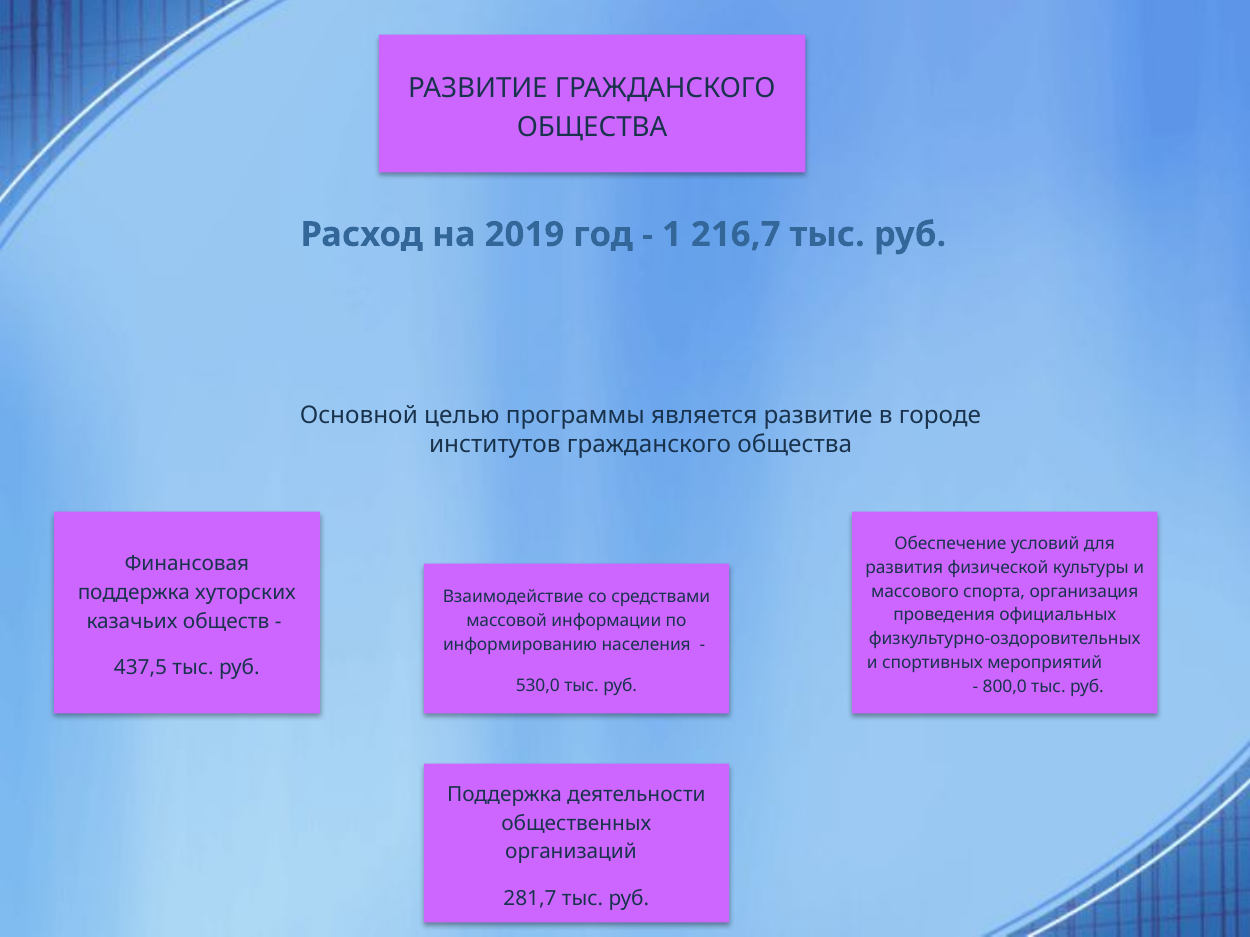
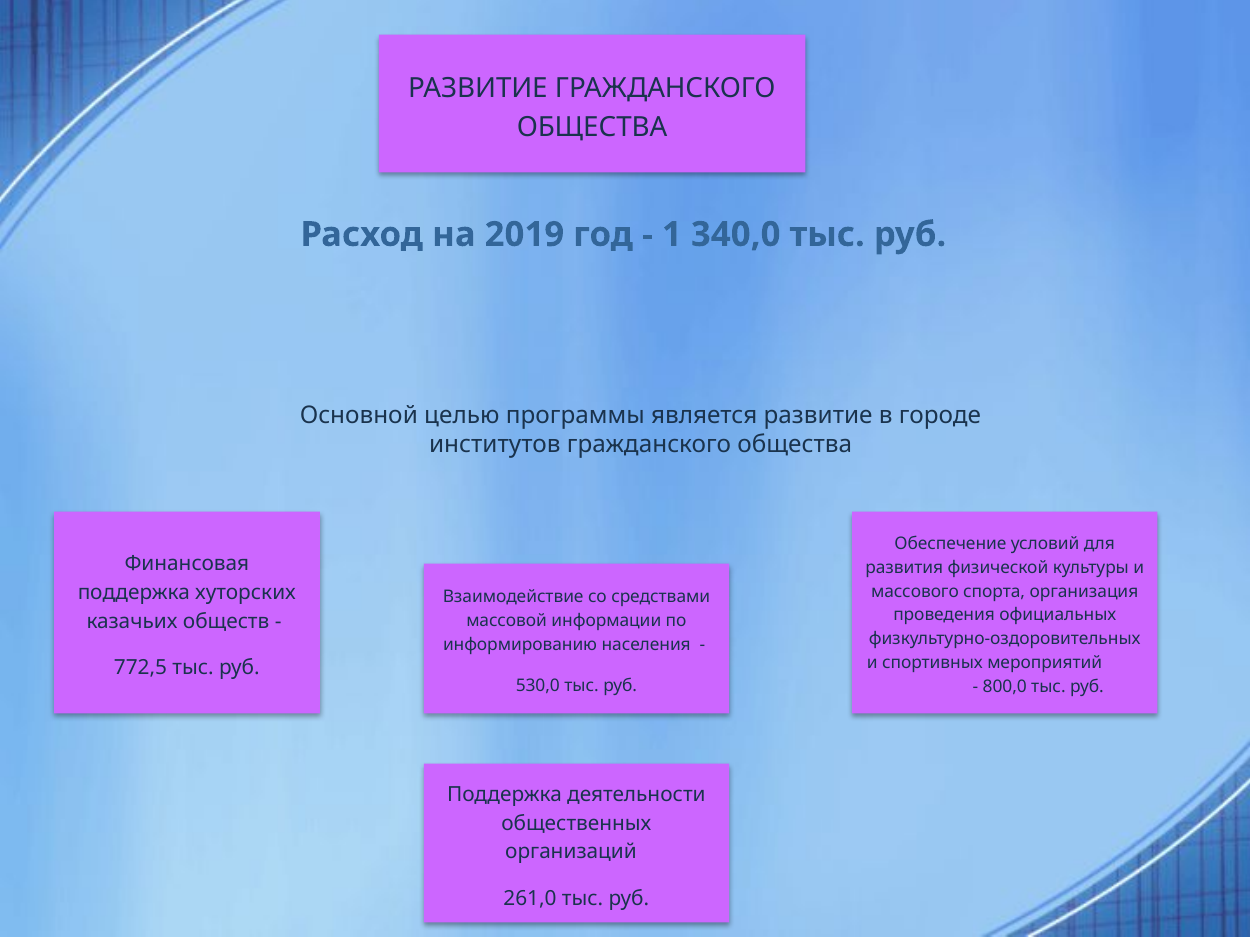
216,7: 216,7 -> 340,0
437,5: 437,5 -> 772,5
281,7: 281,7 -> 261,0
